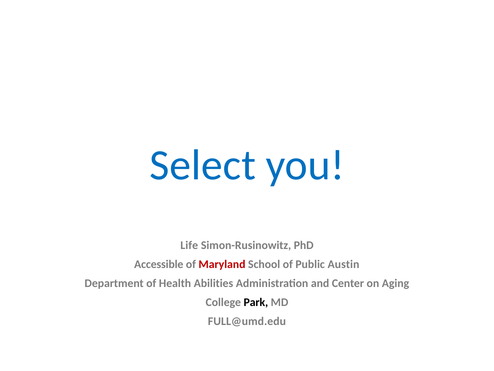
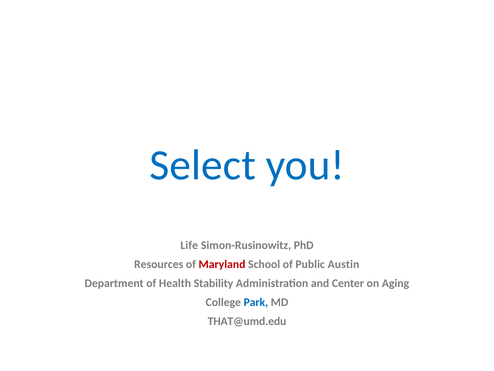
Accessible: Accessible -> Resources
Abilities: Abilities -> Stability
Park colour: black -> blue
FULL@umd.edu: FULL@umd.edu -> THAT@umd.edu
